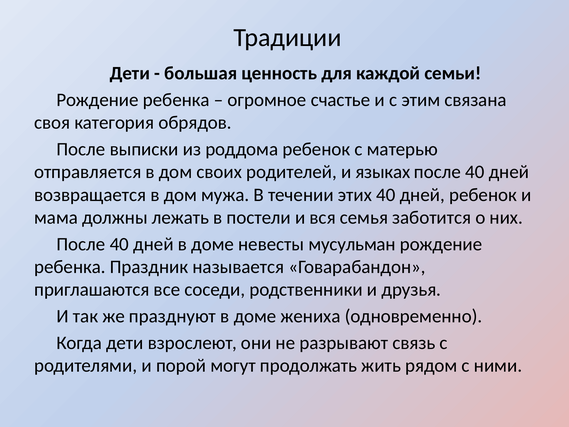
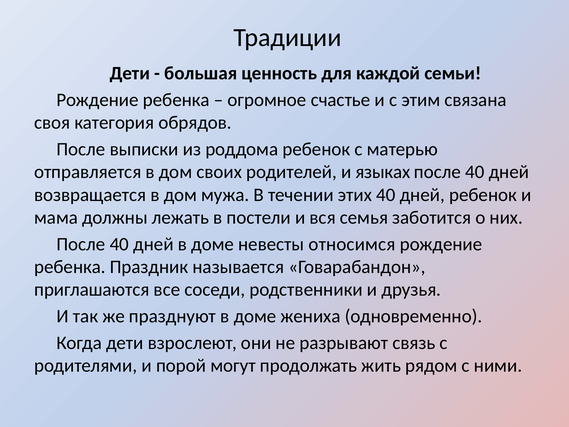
мусульман: мусульман -> относимся
